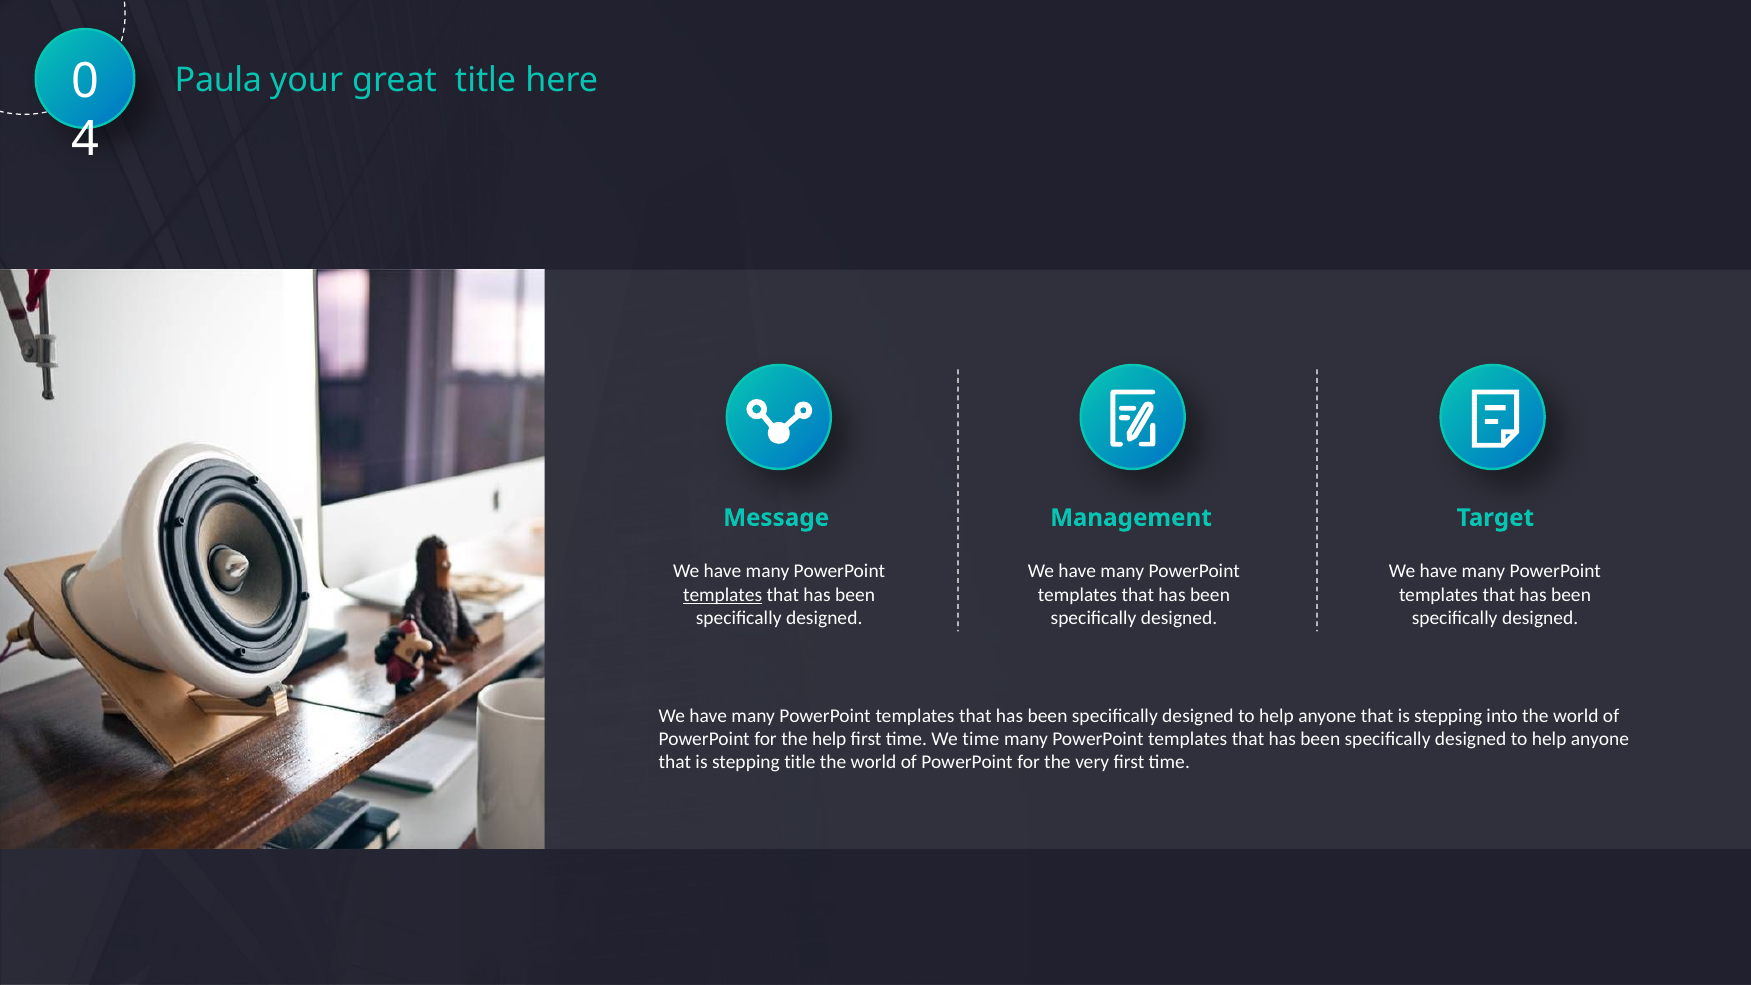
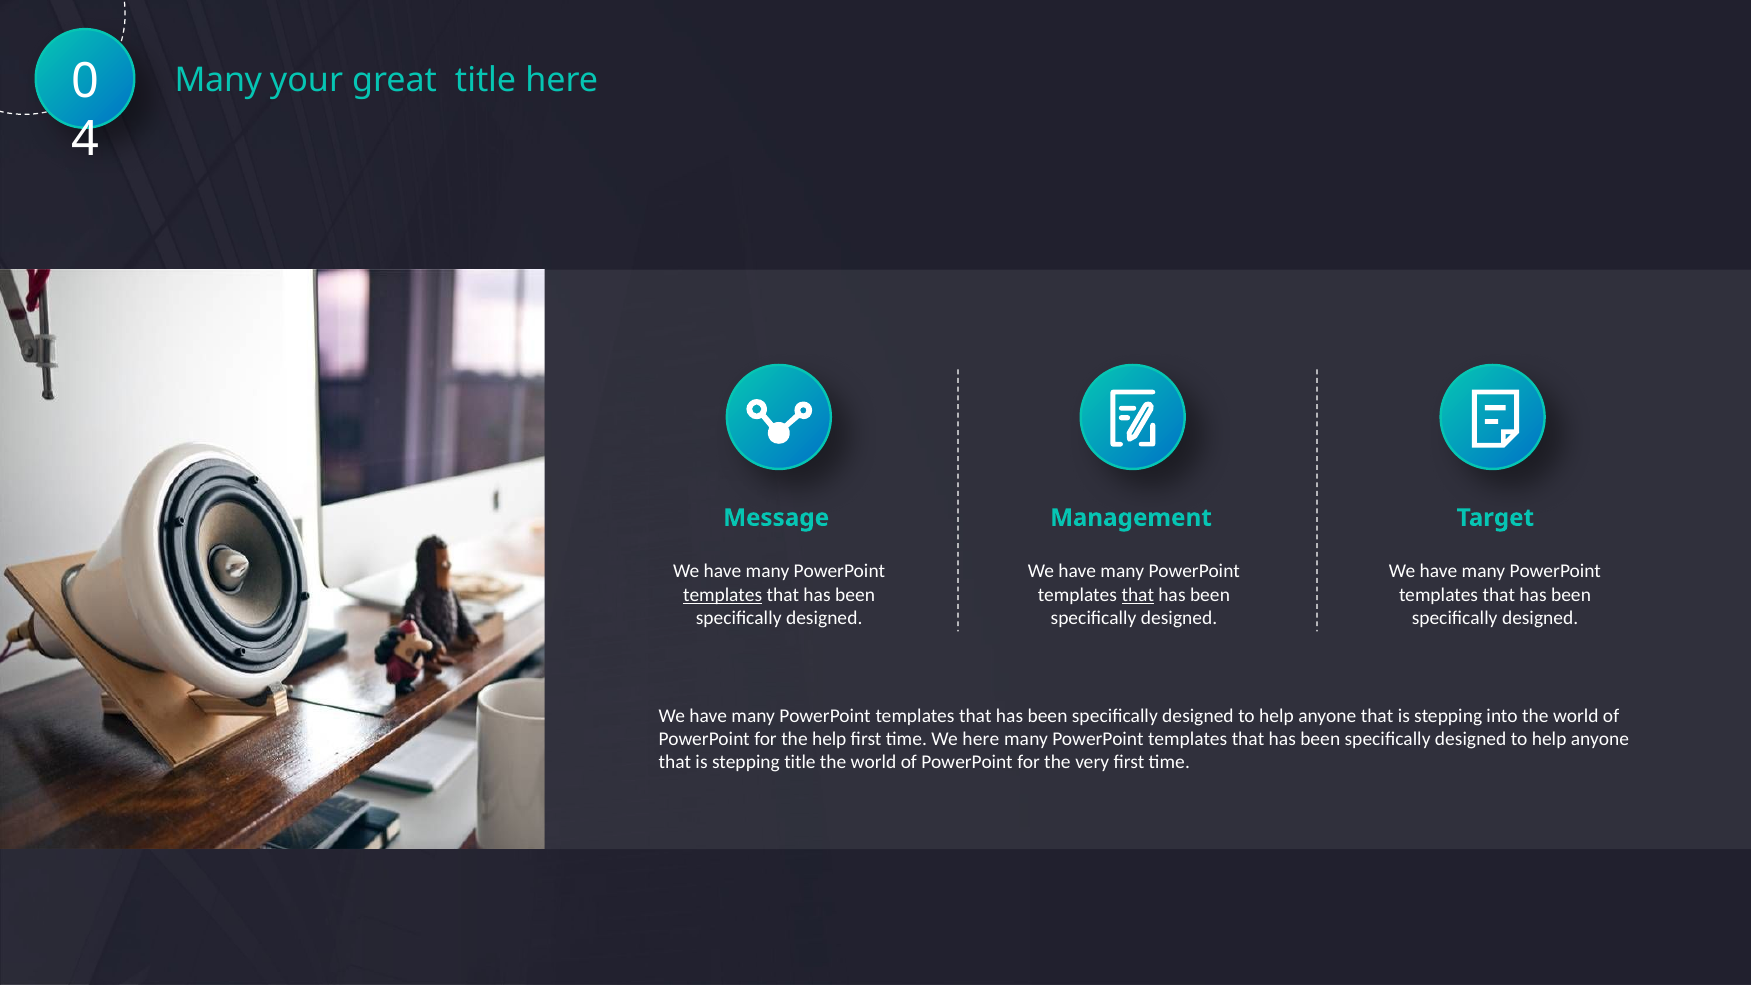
Paula at (218, 81): Paula -> Many
that at (1138, 595) underline: none -> present
We time: time -> here
